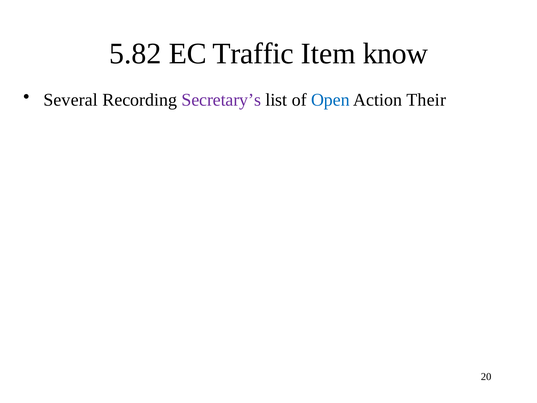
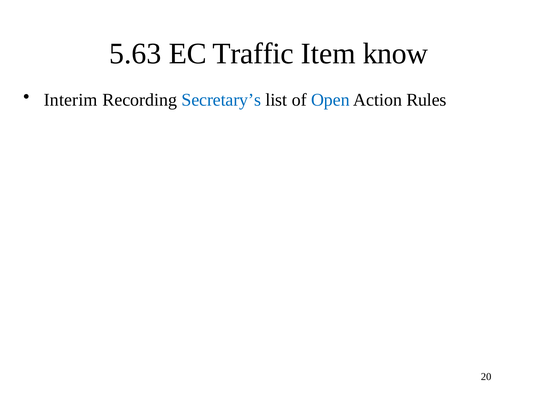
5.82: 5.82 -> 5.63
Several: Several -> Interim
Secretary’s colour: purple -> blue
Their: Their -> Rules
